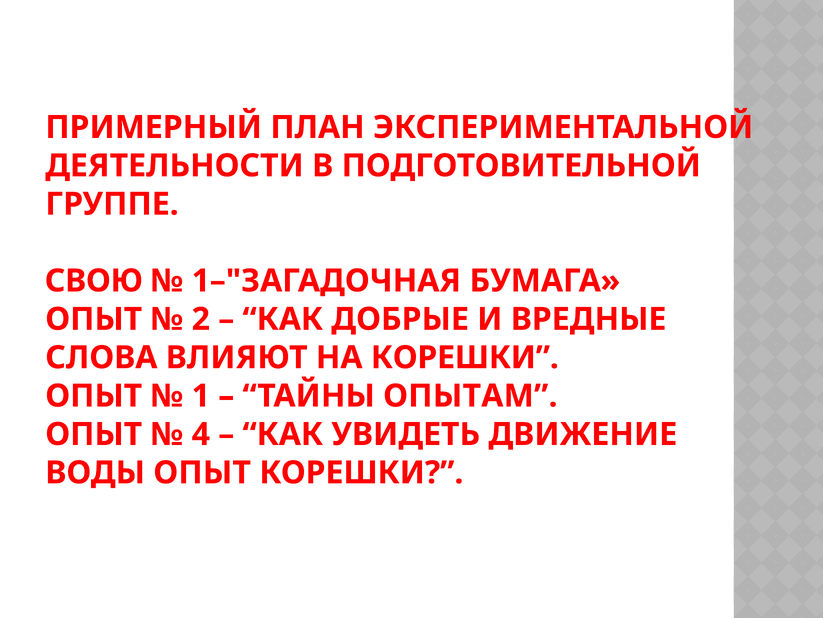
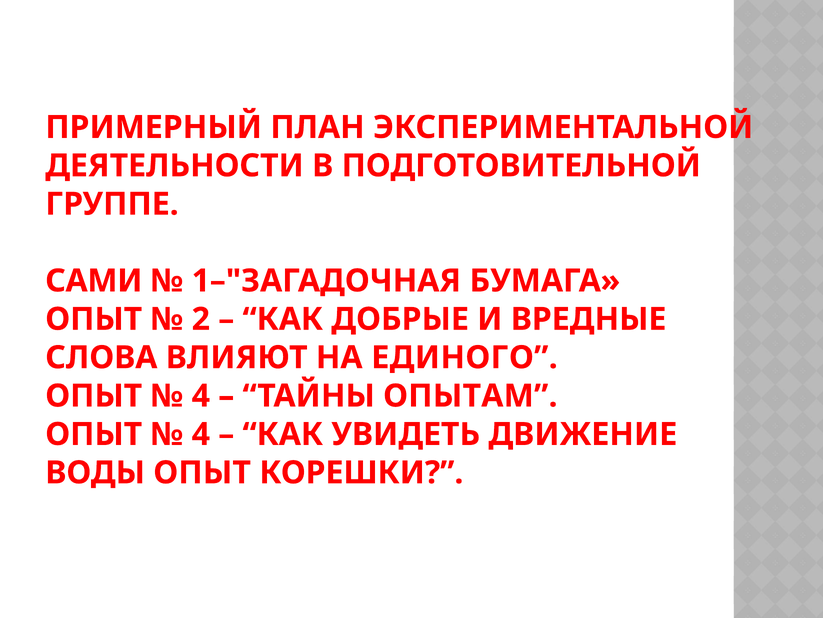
СВОЮ: СВОЮ -> САМИ
НА КОРЕШКИ: КОРЕШКИ -> ЕДИНОГО
1 at (201, 396): 1 -> 4
